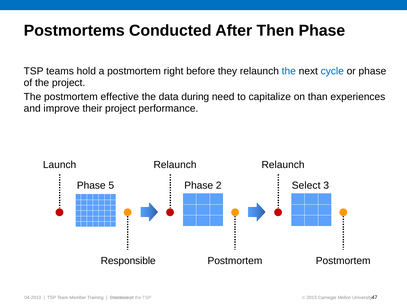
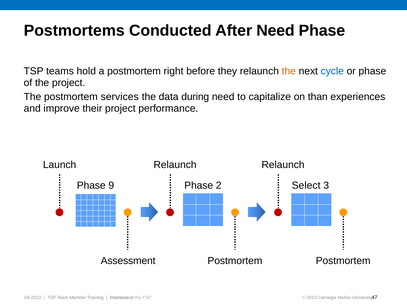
After Then: Then -> Need
the at (289, 71) colour: blue -> orange
effective: effective -> services
5: 5 -> 9
Responsible: Responsible -> Assessment
